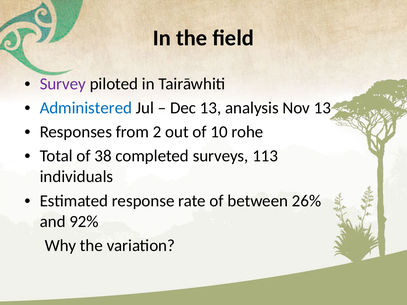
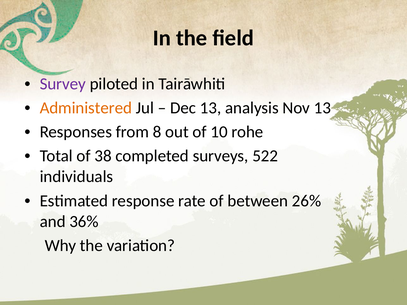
Administered colour: blue -> orange
2: 2 -> 8
113: 113 -> 522
92%: 92% -> 36%
